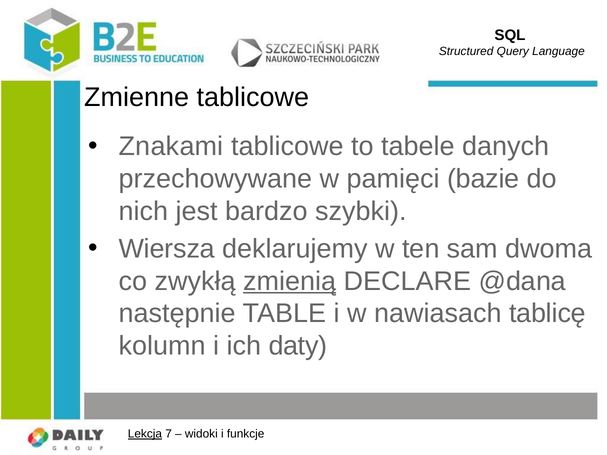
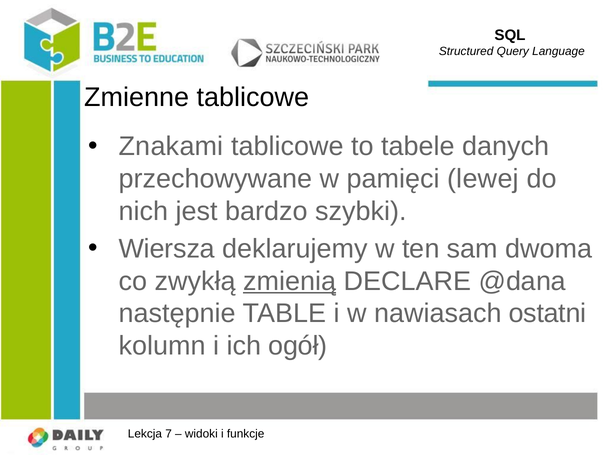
bazie: bazie -> lewej
tablicę: tablicę -> ostatni
daty: daty -> ogół
Lekcja underline: present -> none
